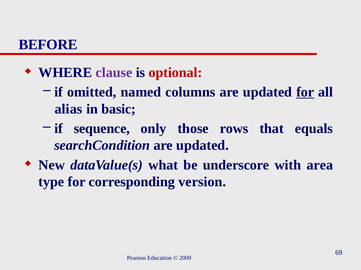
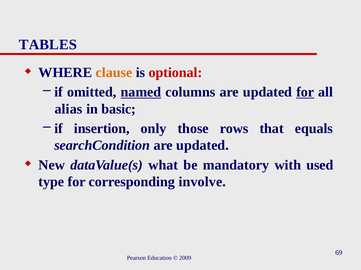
BEFORE: BEFORE -> TABLES
clause colour: purple -> orange
named underline: none -> present
sequence: sequence -> insertion
underscore: underscore -> mandatory
area: area -> used
version: version -> involve
